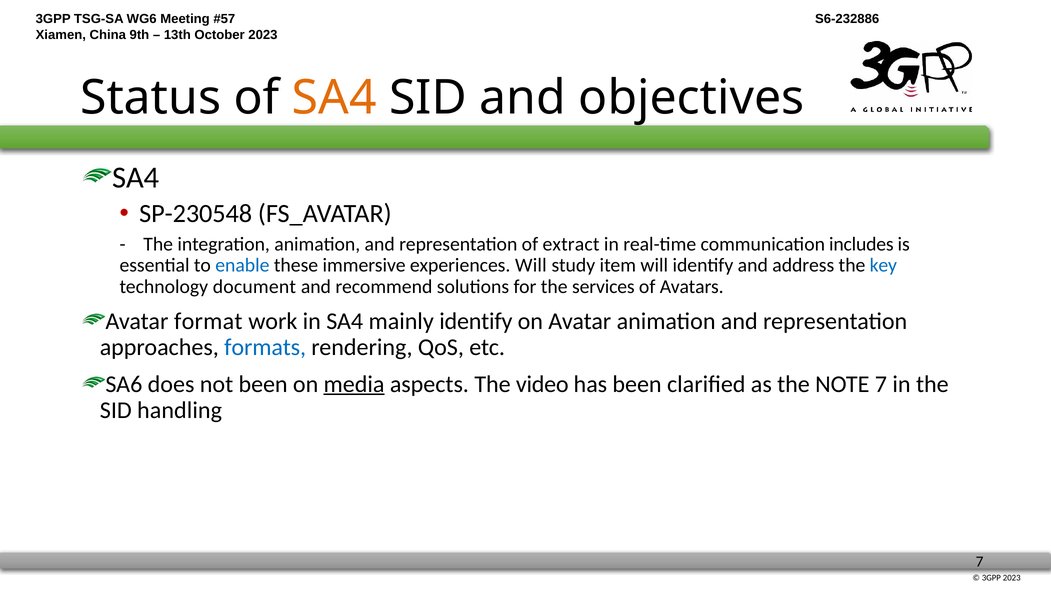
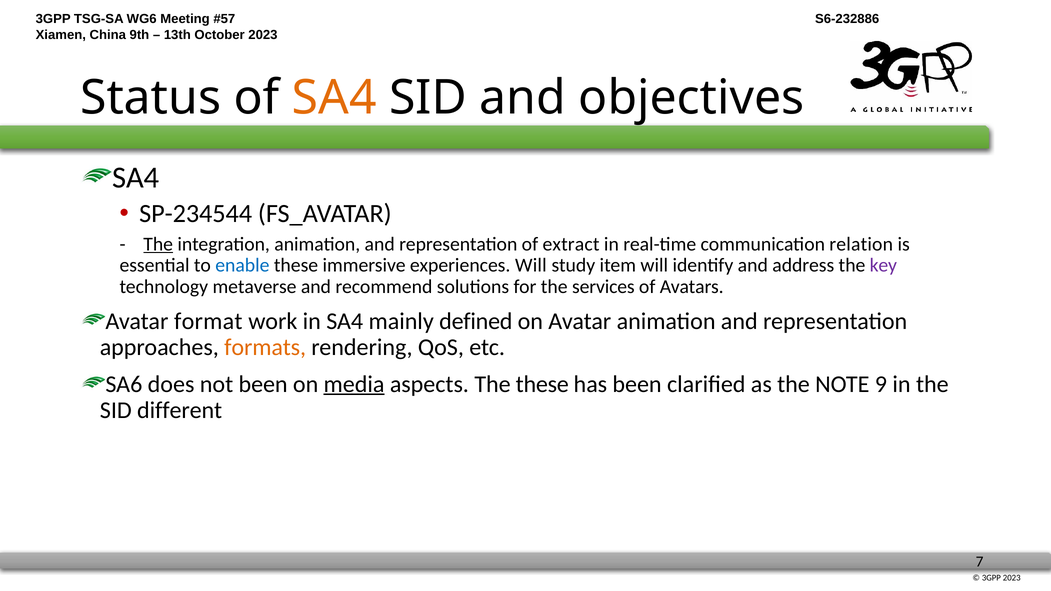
SP-230548: SP-230548 -> SP-234544
The at (158, 244) underline: none -> present
includes: includes -> relation
key colour: blue -> purple
document: document -> metaverse
mainly identify: identify -> defined
formats colour: blue -> orange
The video: video -> these
NOTE 7: 7 -> 9
handling: handling -> different
